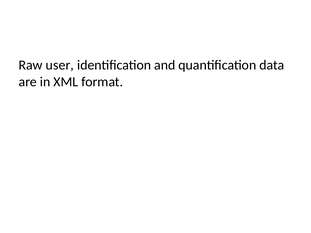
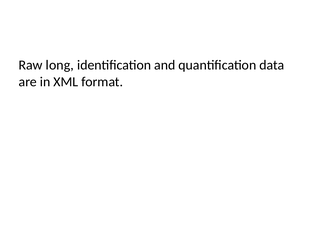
user: user -> long
